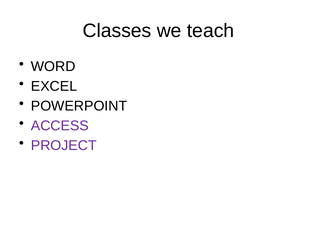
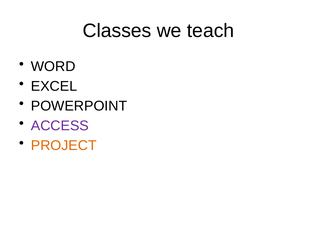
PROJECT colour: purple -> orange
